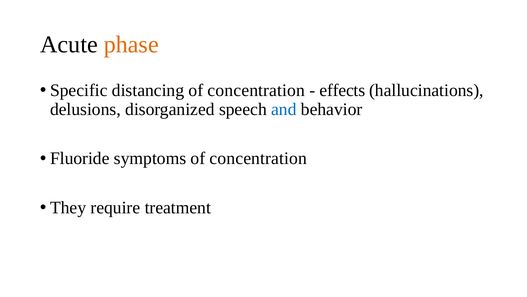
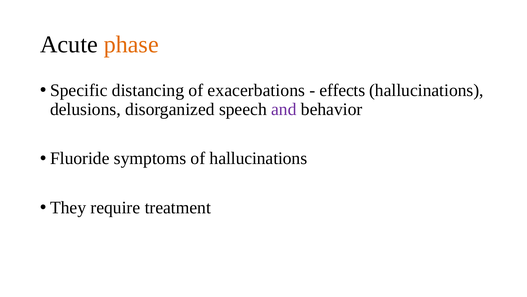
concentration at (256, 90): concentration -> exacerbations
and colour: blue -> purple
symptoms of concentration: concentration -> hallucinations
